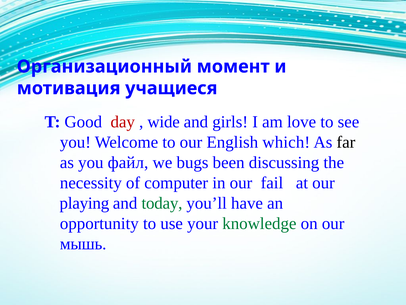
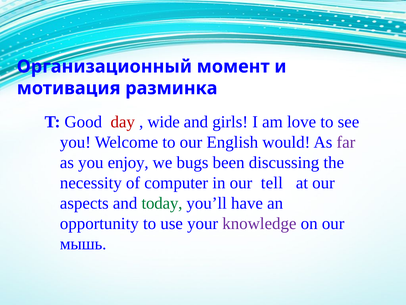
учащиеся: учащиеся -> разминка
which: which -> would
far colour: black -> purple
файл: файл -> enjoy
fail: fail -> tell
playing: playing -> aspects
knowledge colour: green -> purple
